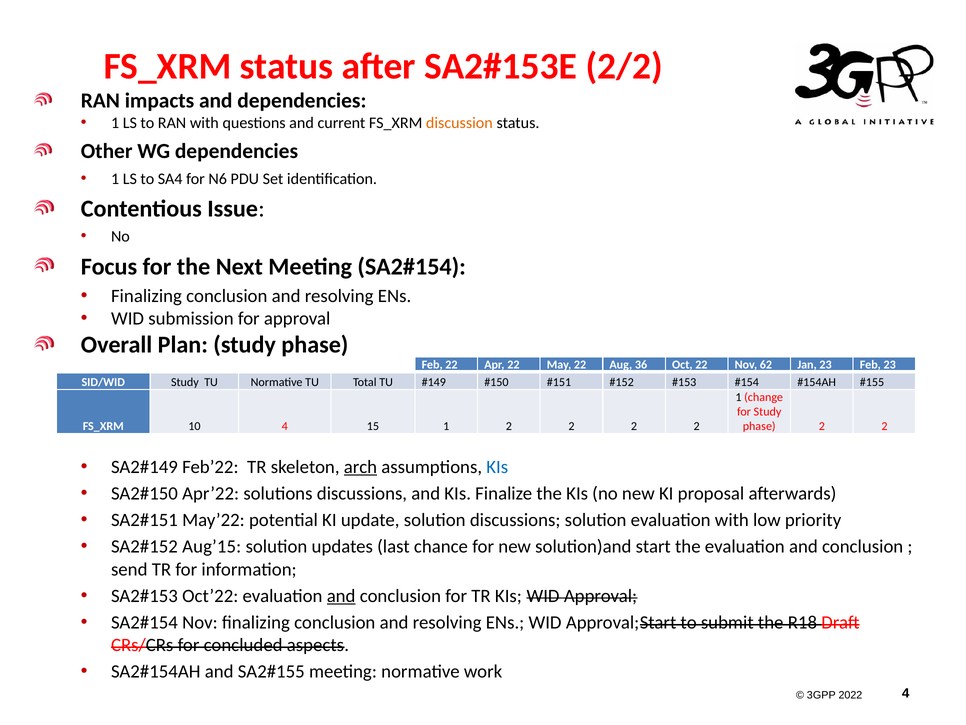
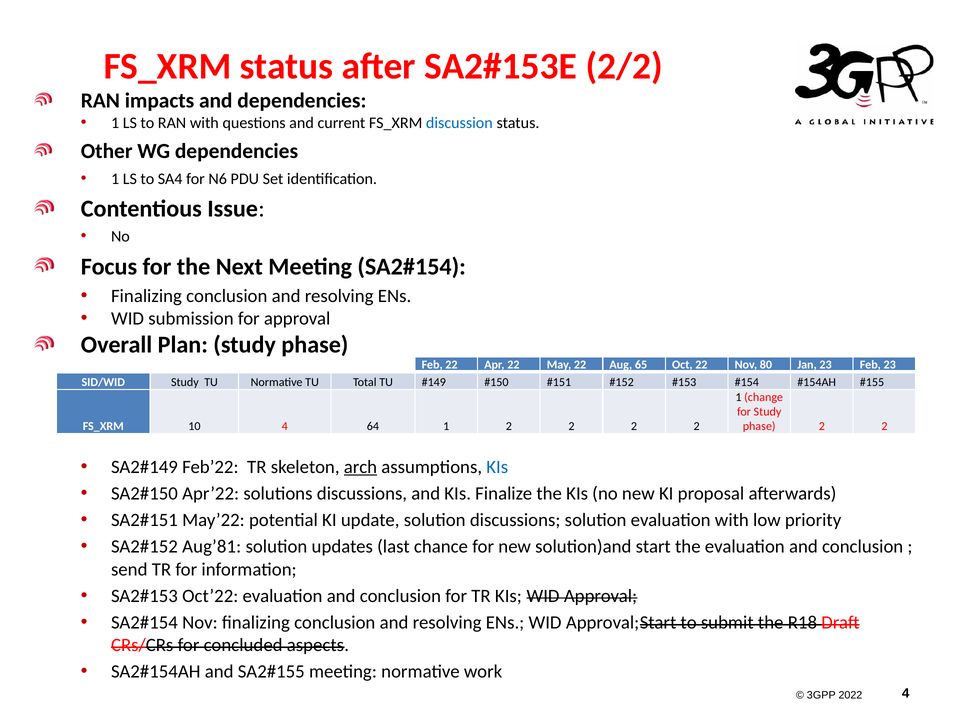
discussion colour: orange -> blue
36: 36 -> 65
62: 62 -> 80
15: 15 -> 64
Aug’15: Aug’15 -> Aug’81
and at (341, 595) underline: present -> none
